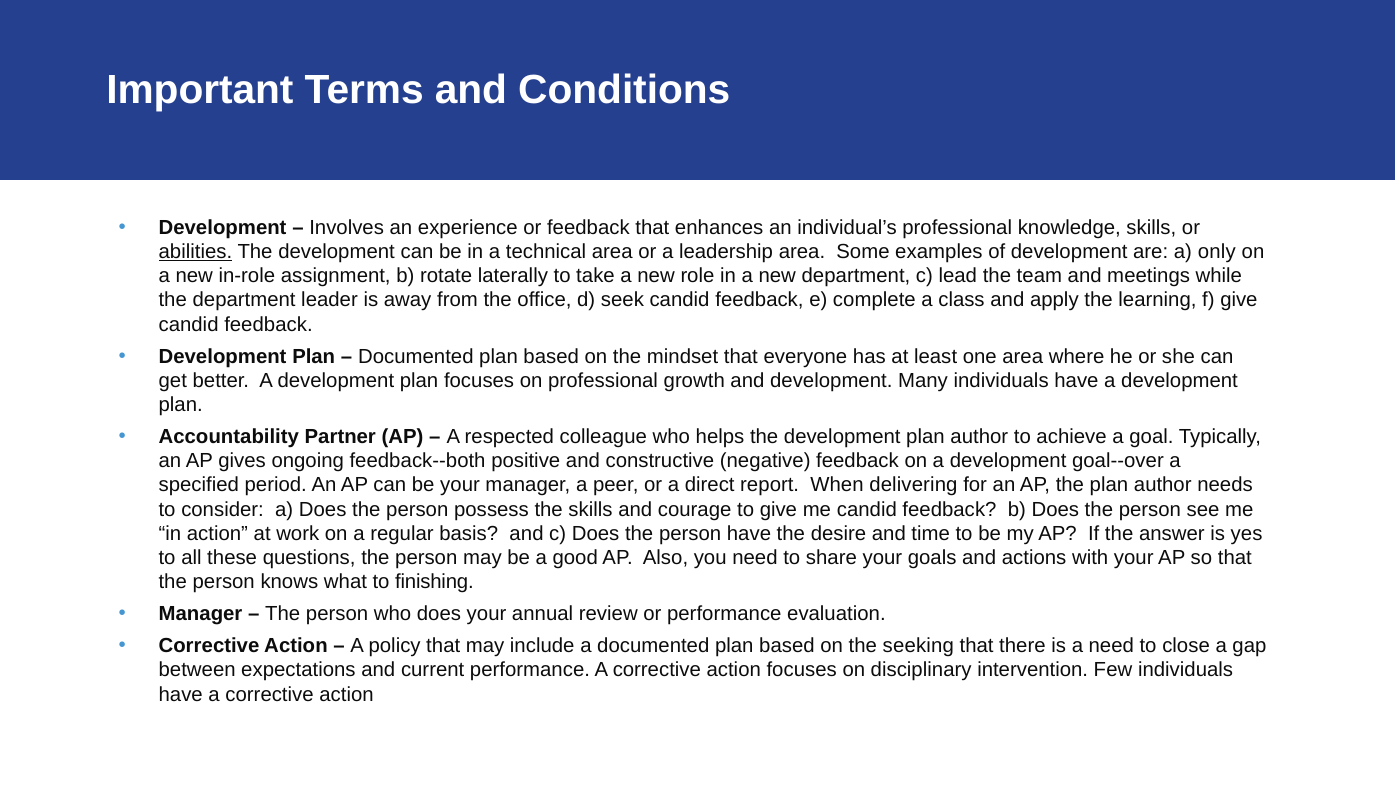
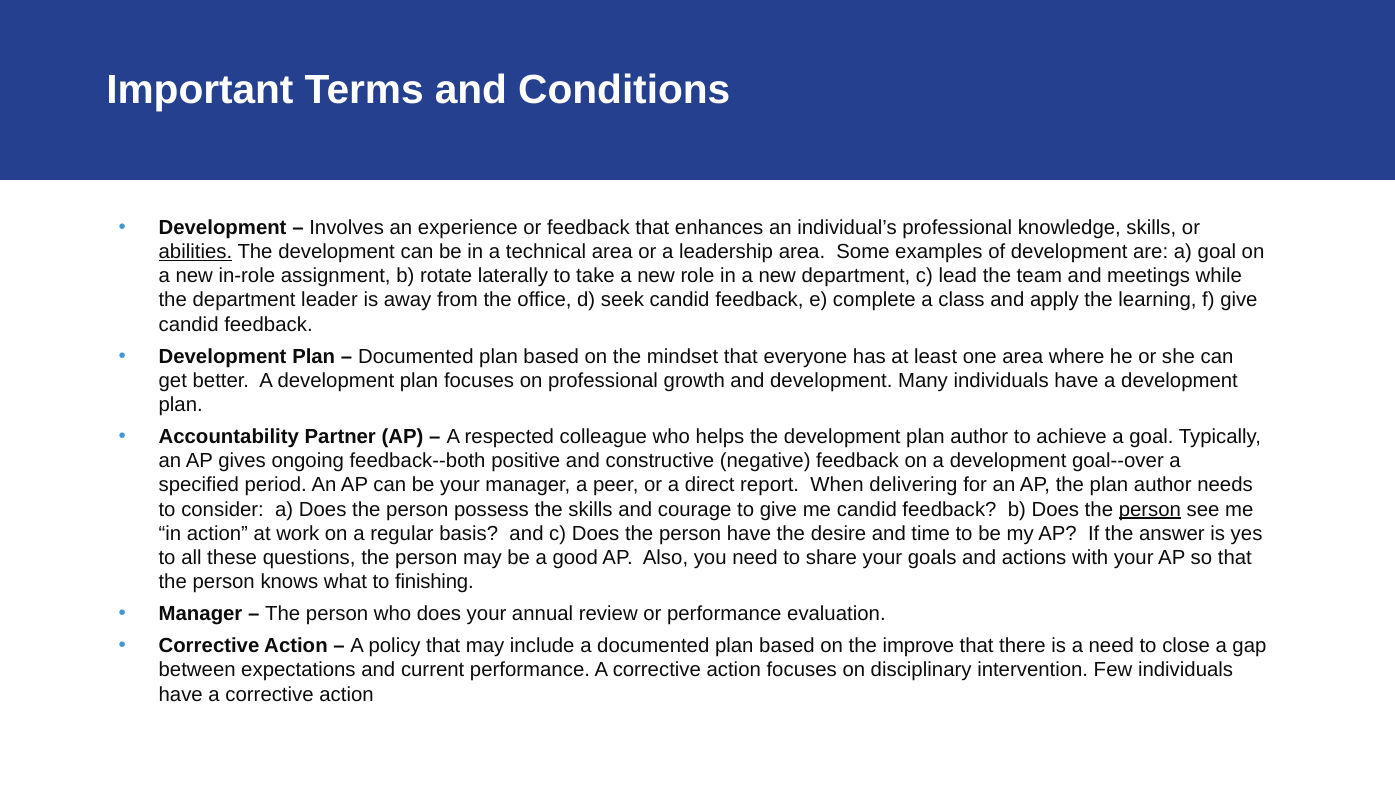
are a only: only -> goal
person at (1150, 509) underline: none -> present
seeking: seeking -> improve
